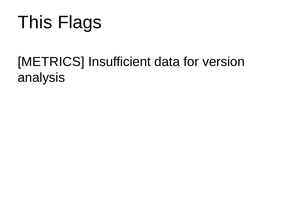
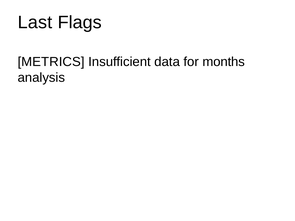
This: This -> Last
version: version -> months
